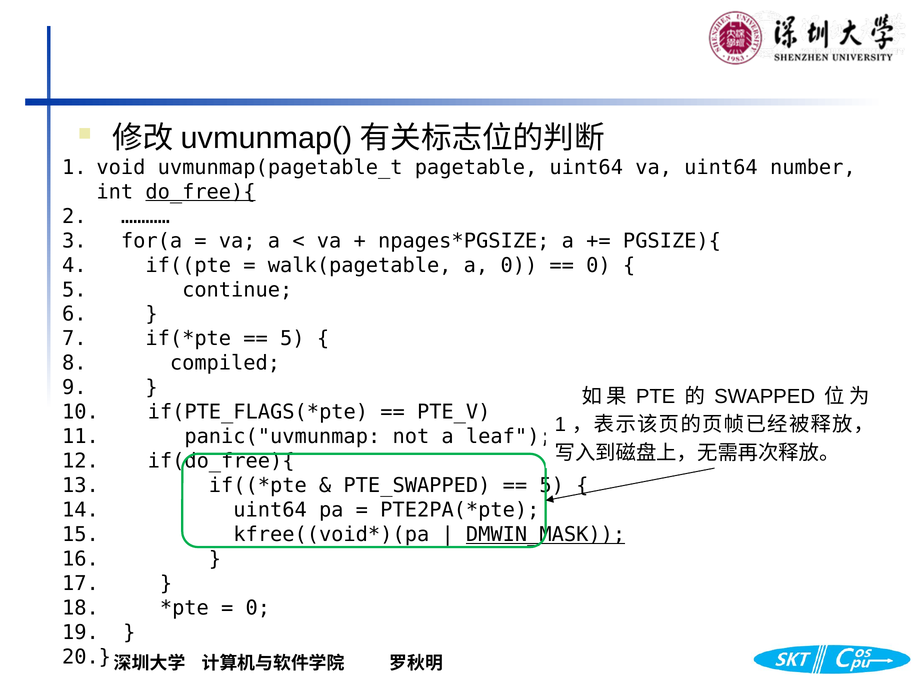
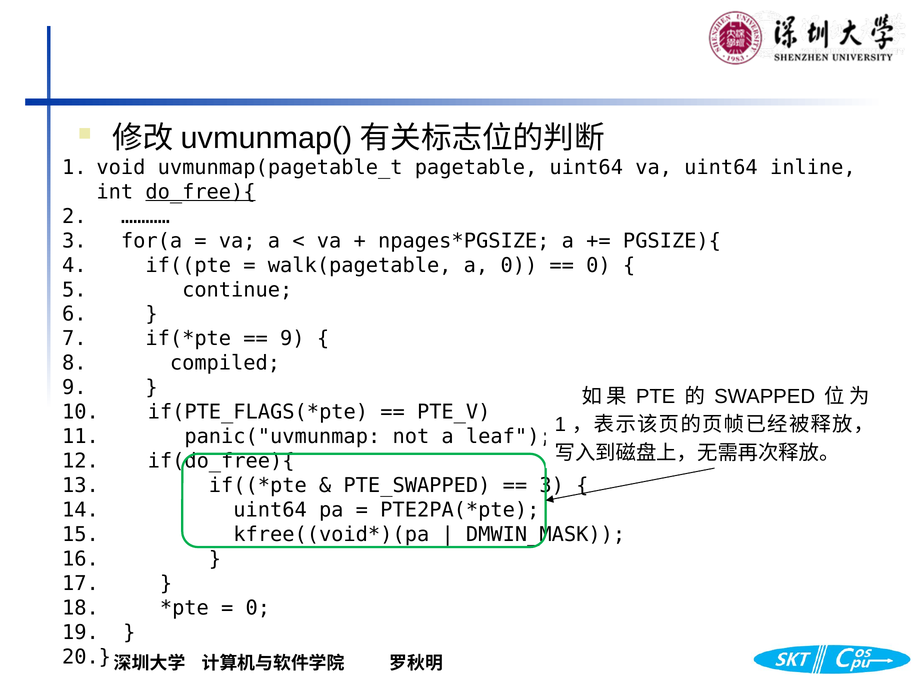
number: number -> inline
5 at (292, 338): 5 -> 9
5 at (552, 485): 5 -> 3
DMWIN_MASK underline: present -> none
